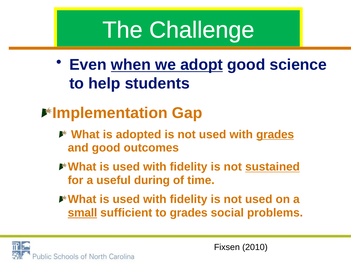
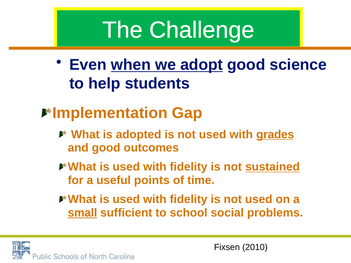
during: during -> points
to grades: grades -> school
